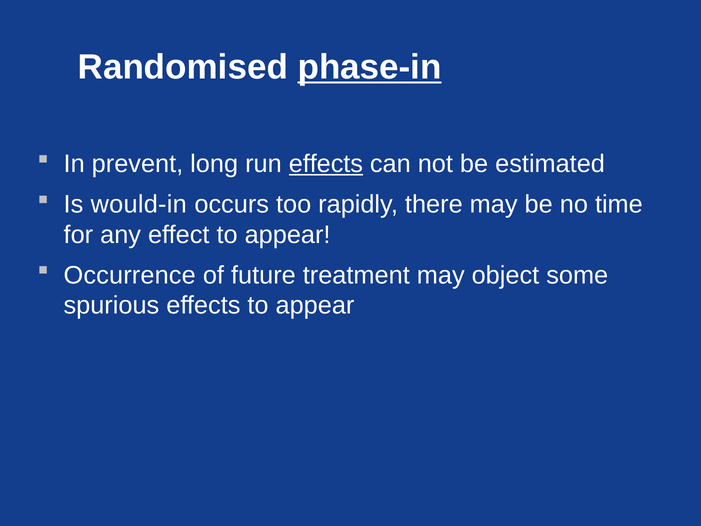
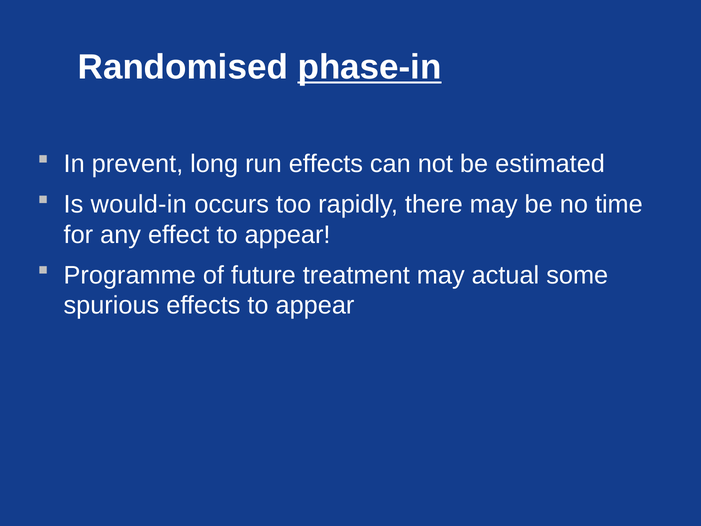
effects at (326, 164) underline: present -> none
Occurrence: Occurrence -> Programme
object: object -> actual
